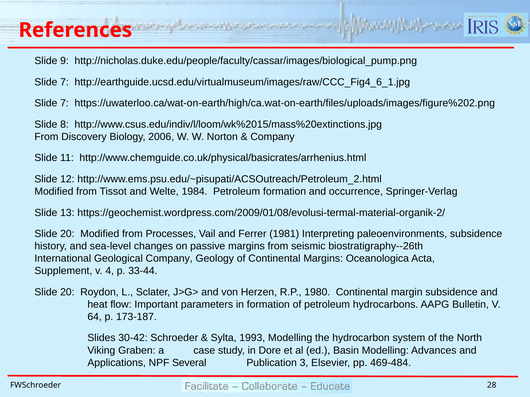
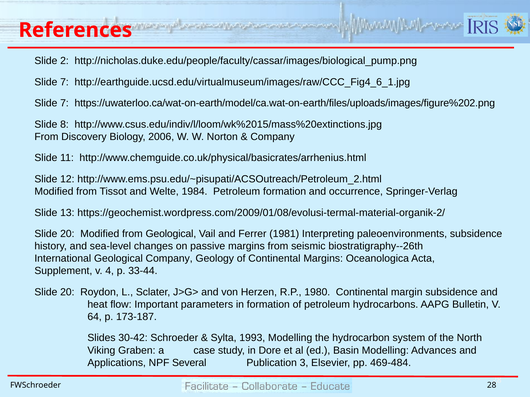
9: 9 -> 2
https://uwaterloo.ca/wat-on-earth/high/ca.wat-on-earth/files/uploads/images/figure%202.png: https://uwaterloo.ca/wat-on-earth/high/ca.wat-on-earth/files/uploads/images/figure%202.png -> https://uwaterloo.ca/wat-on-earth/model/ca.wat-on-earth/files/uploads/images/figure%202.png
from Processes: Processes -> Geological
